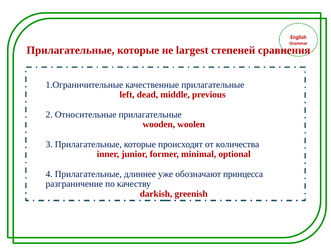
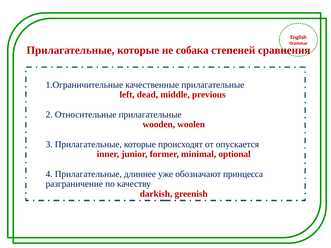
largest: largest -> собака
количества: количества -> опускается
